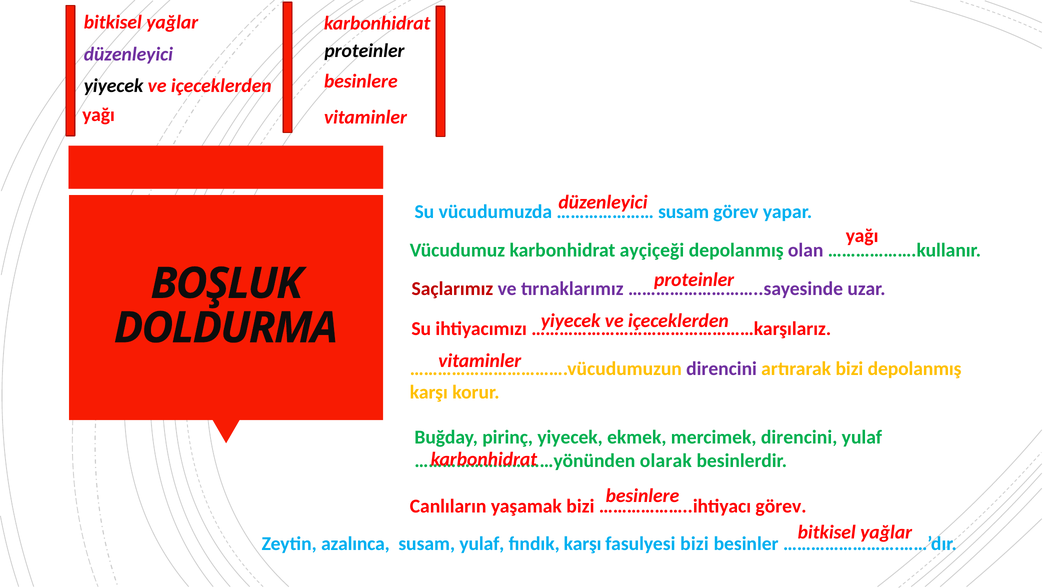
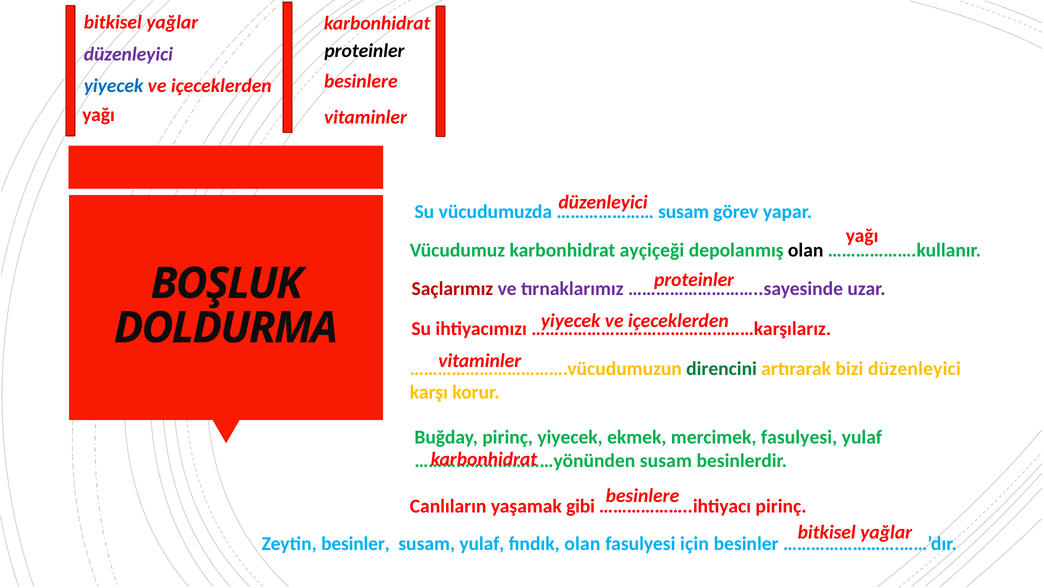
yiyecek at (114, 86) colour: black -> blue
olan at (806, 250) colour: purple -> black
direncini at (722, 368) colour: purple -> green
bizi depolanmış: depolanmış -> düzenleyici
mercimek direncini: direncini -> fasulyesi
olarak at (666, 460): olarak -> susam
yaşamak bizi: bizi -> gibi
görev at (781, 506): görev -> pirinç
Zeytin azalınca: azalınca -> besinler
fındık karşı: karşı -> olan
fasulyesi bizi: bizi -> için
